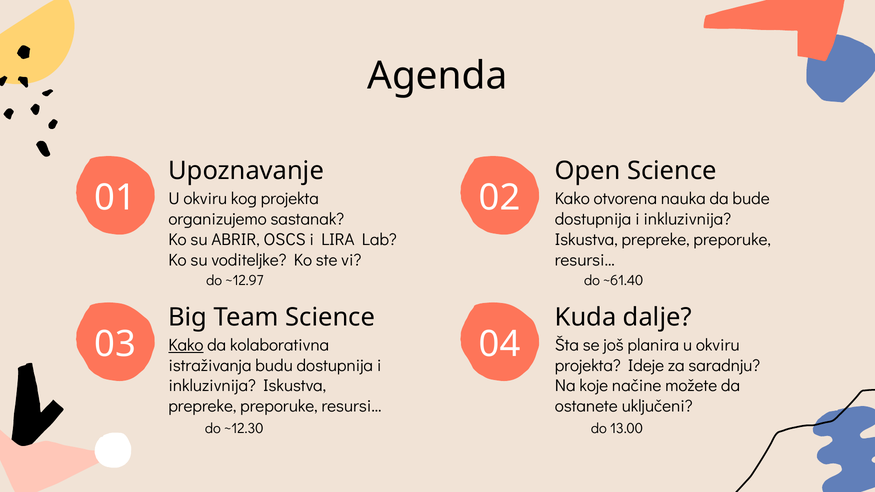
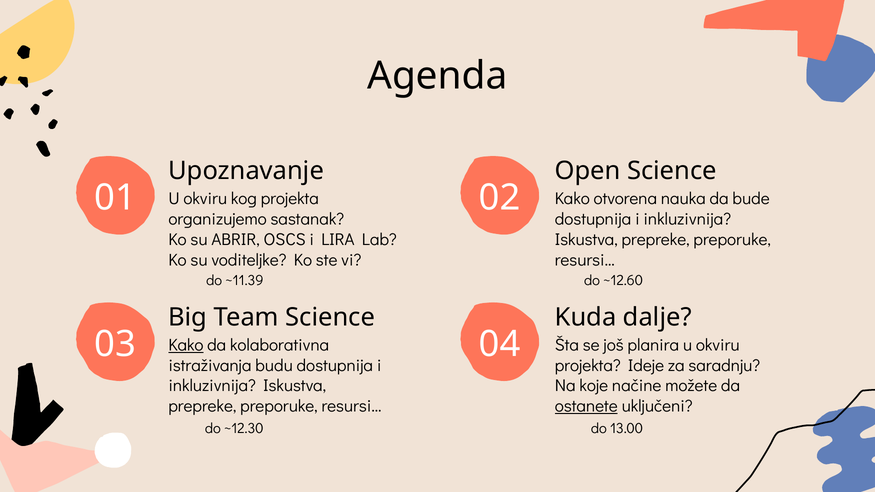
~12.97: ~12.97 -> ~11.39
~61.40: ~61.40 -> ~12.60
ostanete underline: none -> present
